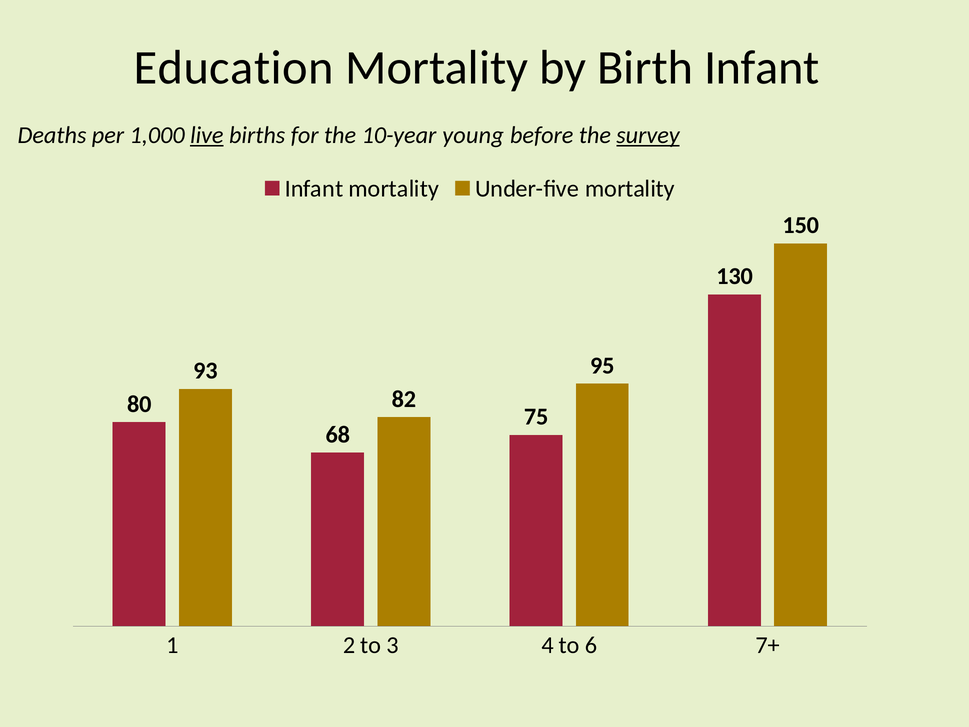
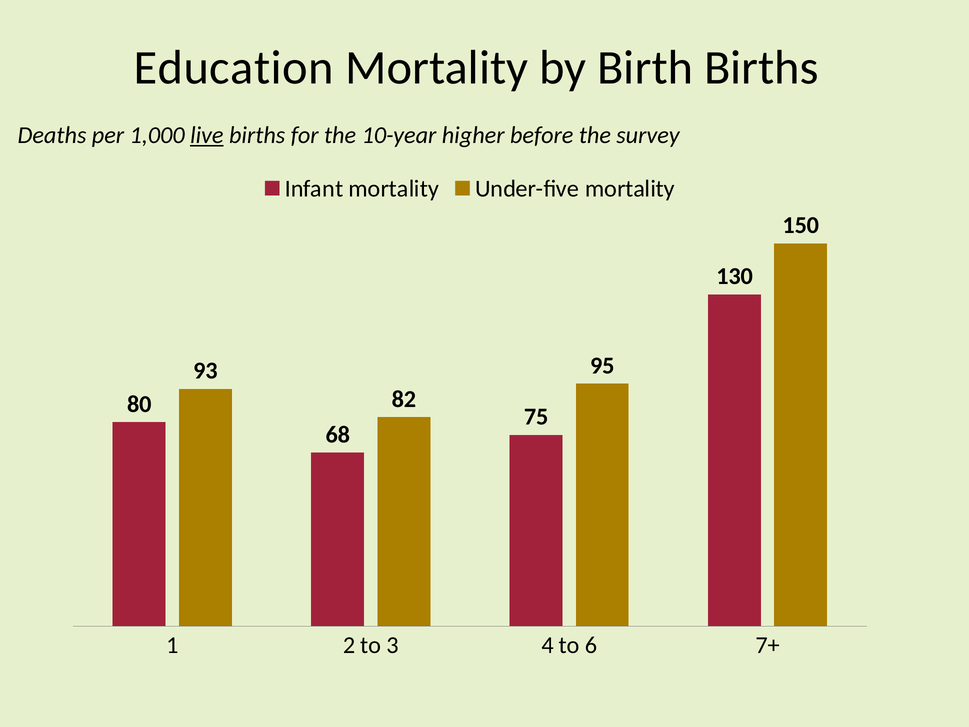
Birth Infant: Infant -> Births
young: young -> higher
survey underline: present -> none
